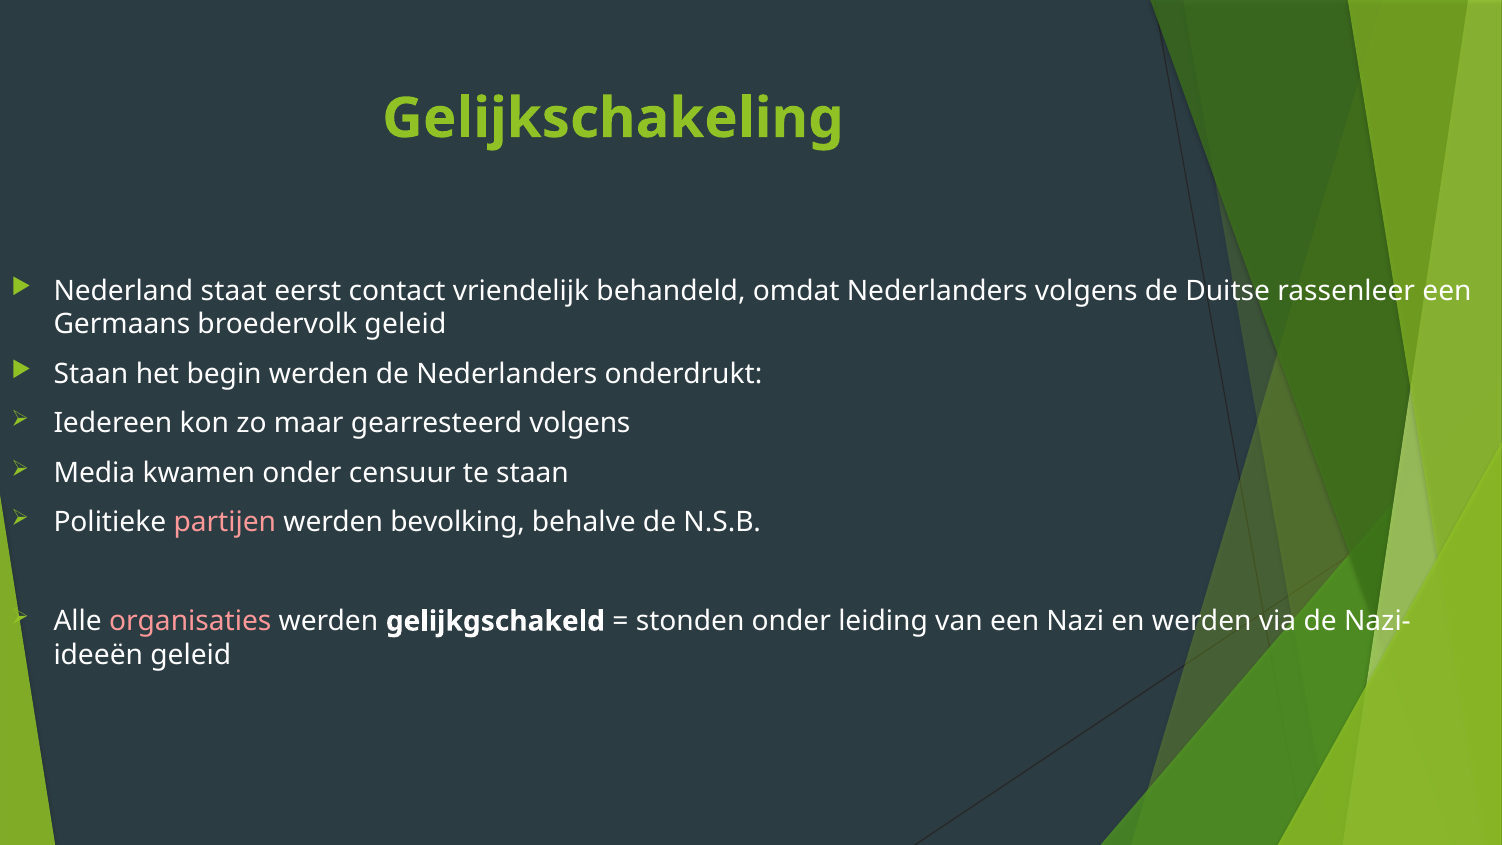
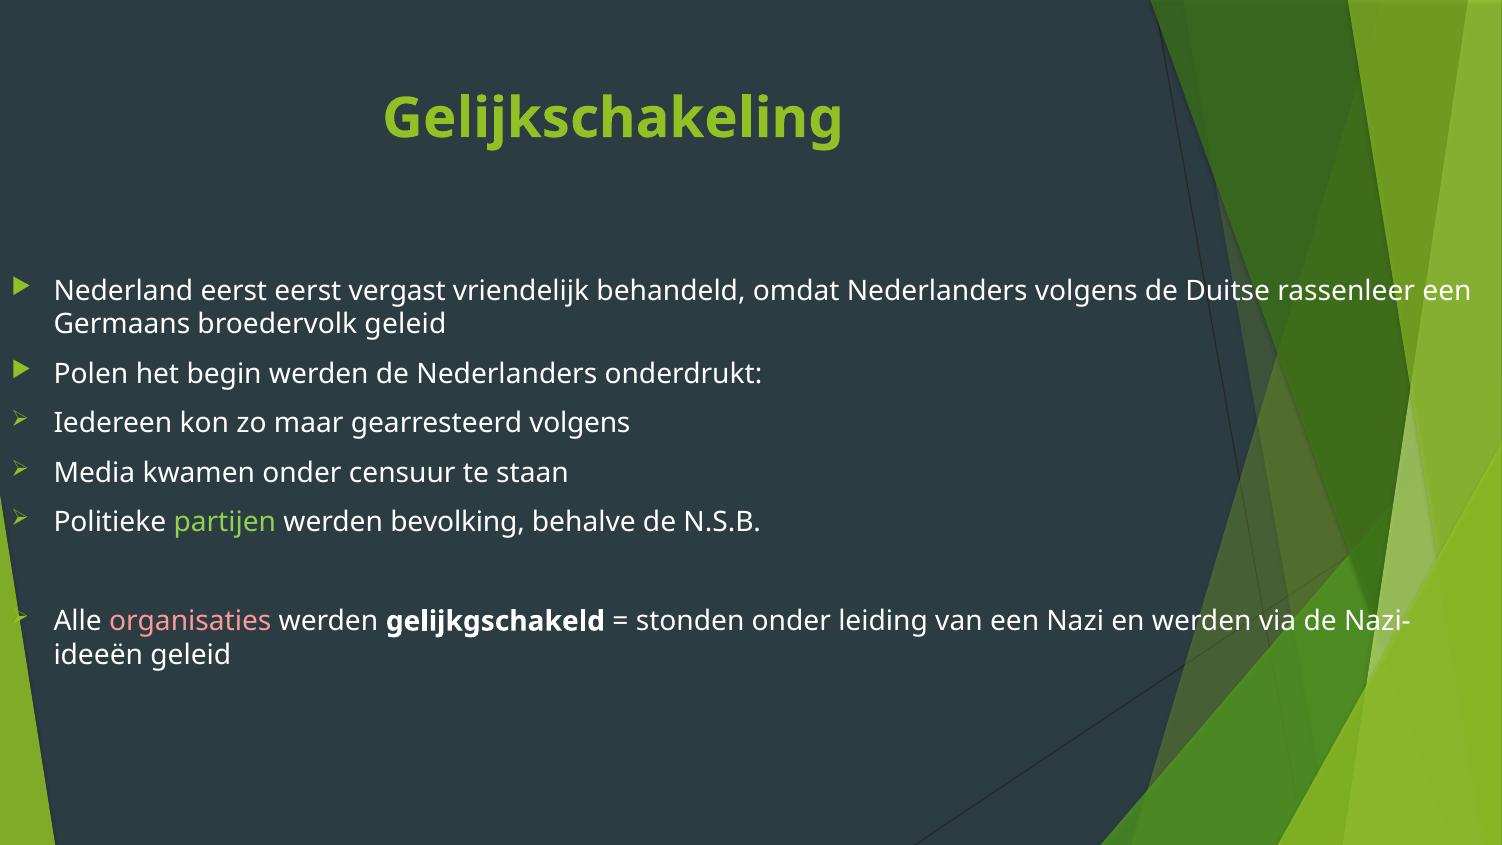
Nederland staat: staat -> eerst
contact: contact -> vergast
Staan at (91, 374): Staan -> Polen
partijen colour: pink -> light green
